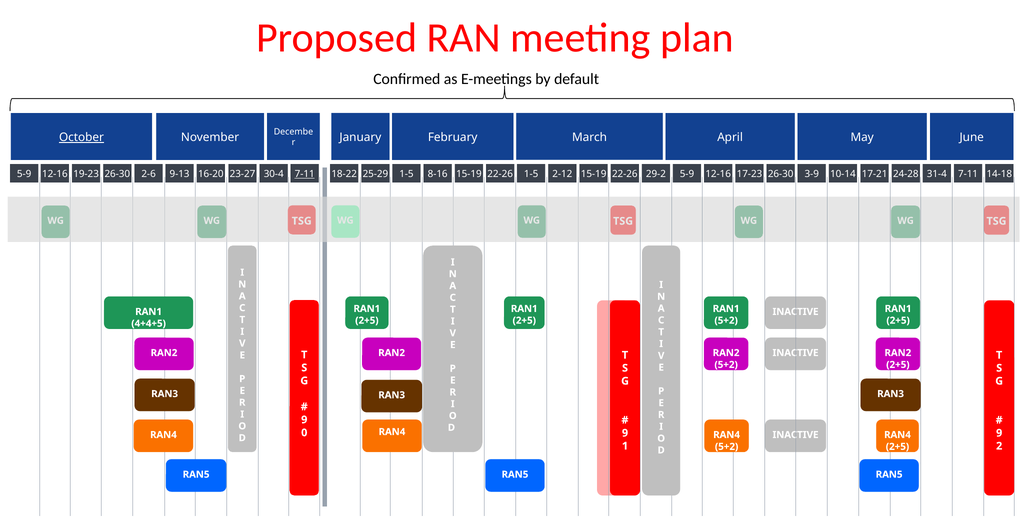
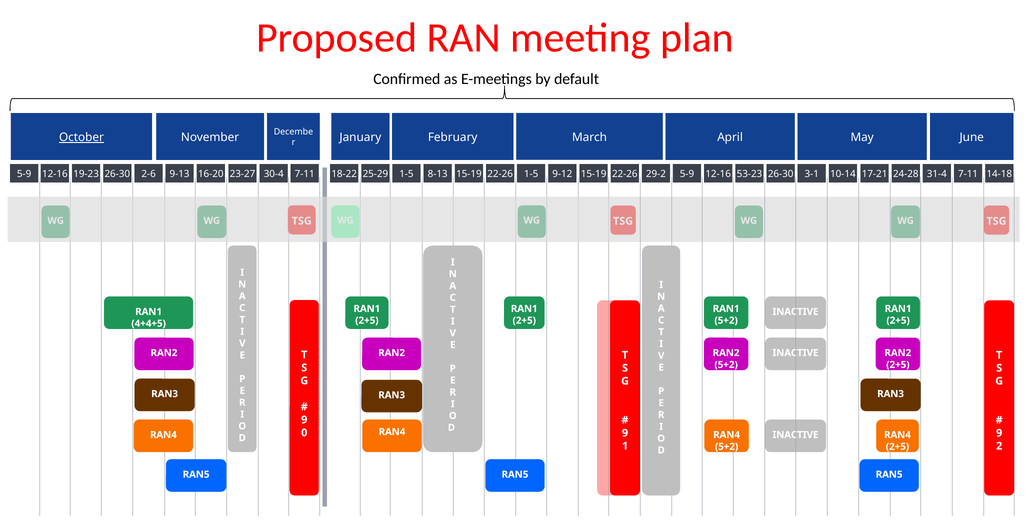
7-11 at (305, 174) underline: present -> none
8-16: 8-16 -> 8-13
2-12: 2-12 -> 9-12
17-23: 17-23 -> 53-23
3-9: 3-9 -> 3-1
